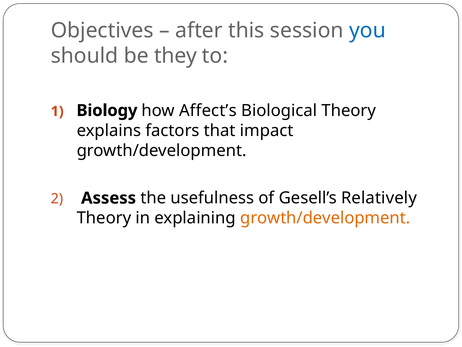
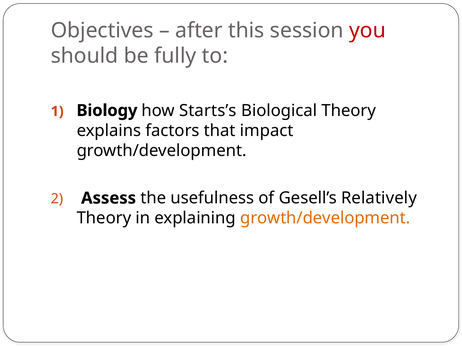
you colour: blue -> red
they: they -> fully
Affect’s: Affect’s -> Starts’s
